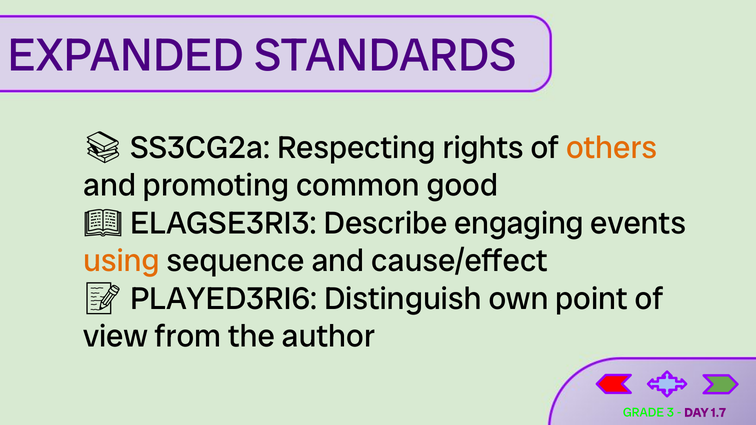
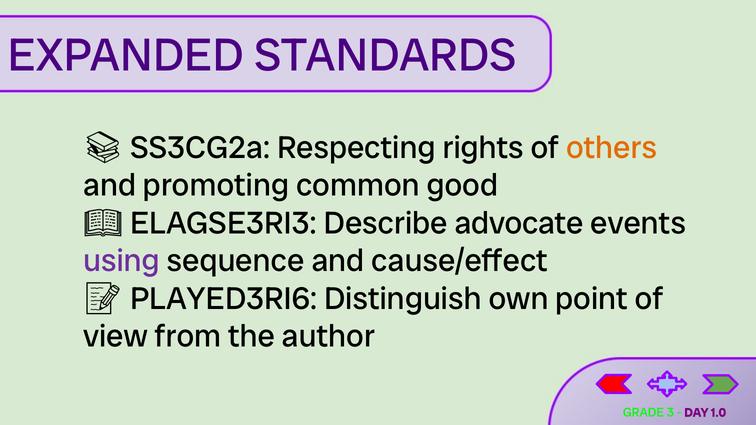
engaging: engaging -> advocate
using colour: orange -> purple
1.7: 1.7 -> 1.0
